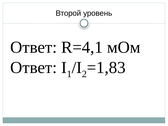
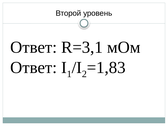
R=4,1: R=4,1 -> R=3,1
